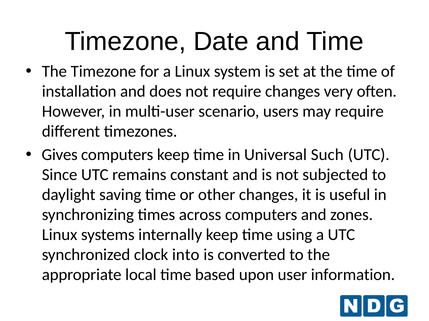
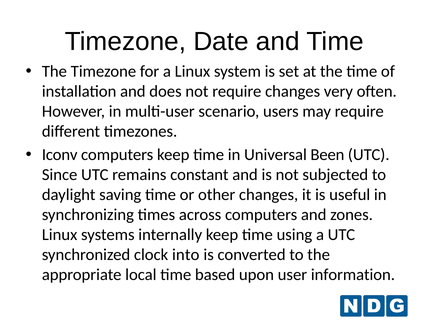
Gives: Gives -> Iconv
Such: Such -> Been
